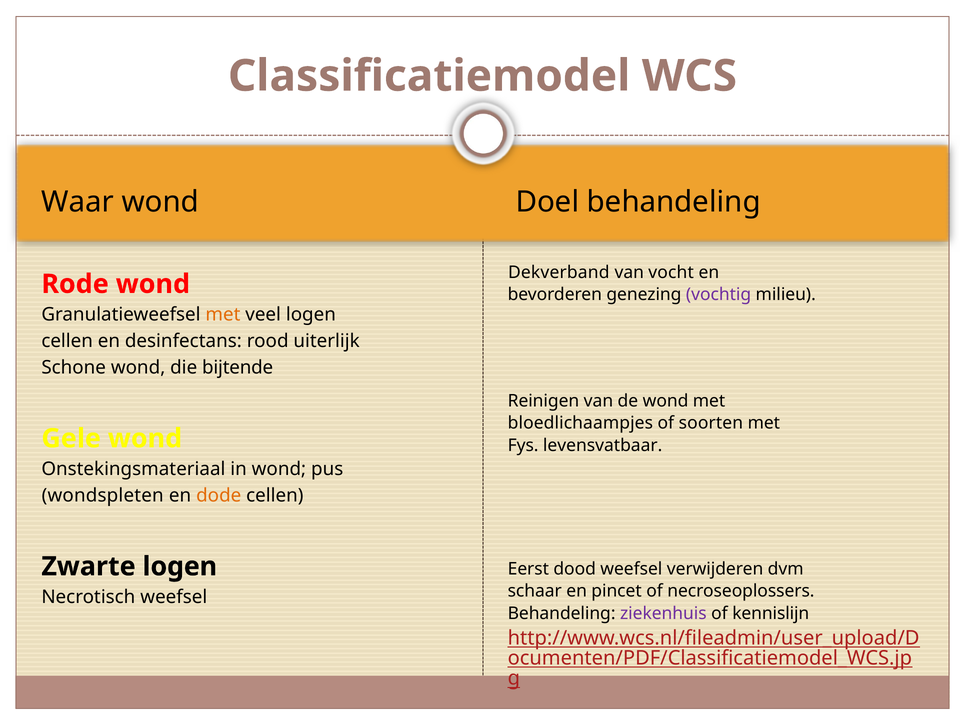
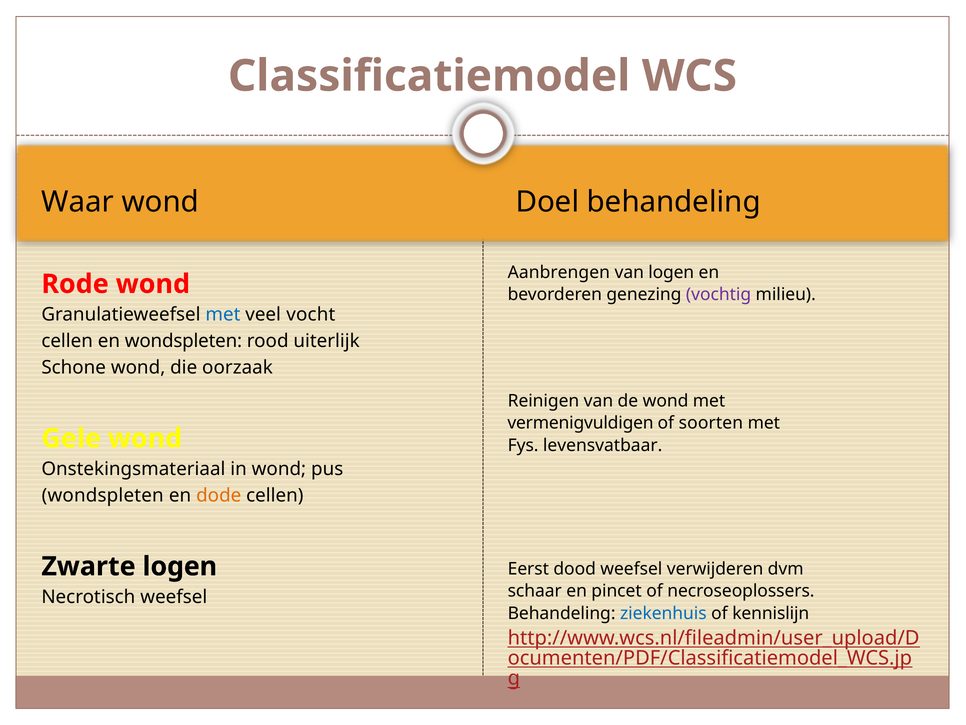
Dekverband: Dekverband -> Aanbrengen
van vocht: vocht -> logen
met at (223, 314) colour: orange -> blue
veel logen: logen -> vocht
en desinfectans: desinfectans -> wondspleten
bijtende: bijtende -> oorzaak
bloedlichaampjes: bloedlichaampjes -> vermenigvuldigen
ziekenhuis colour: purple -> blue
